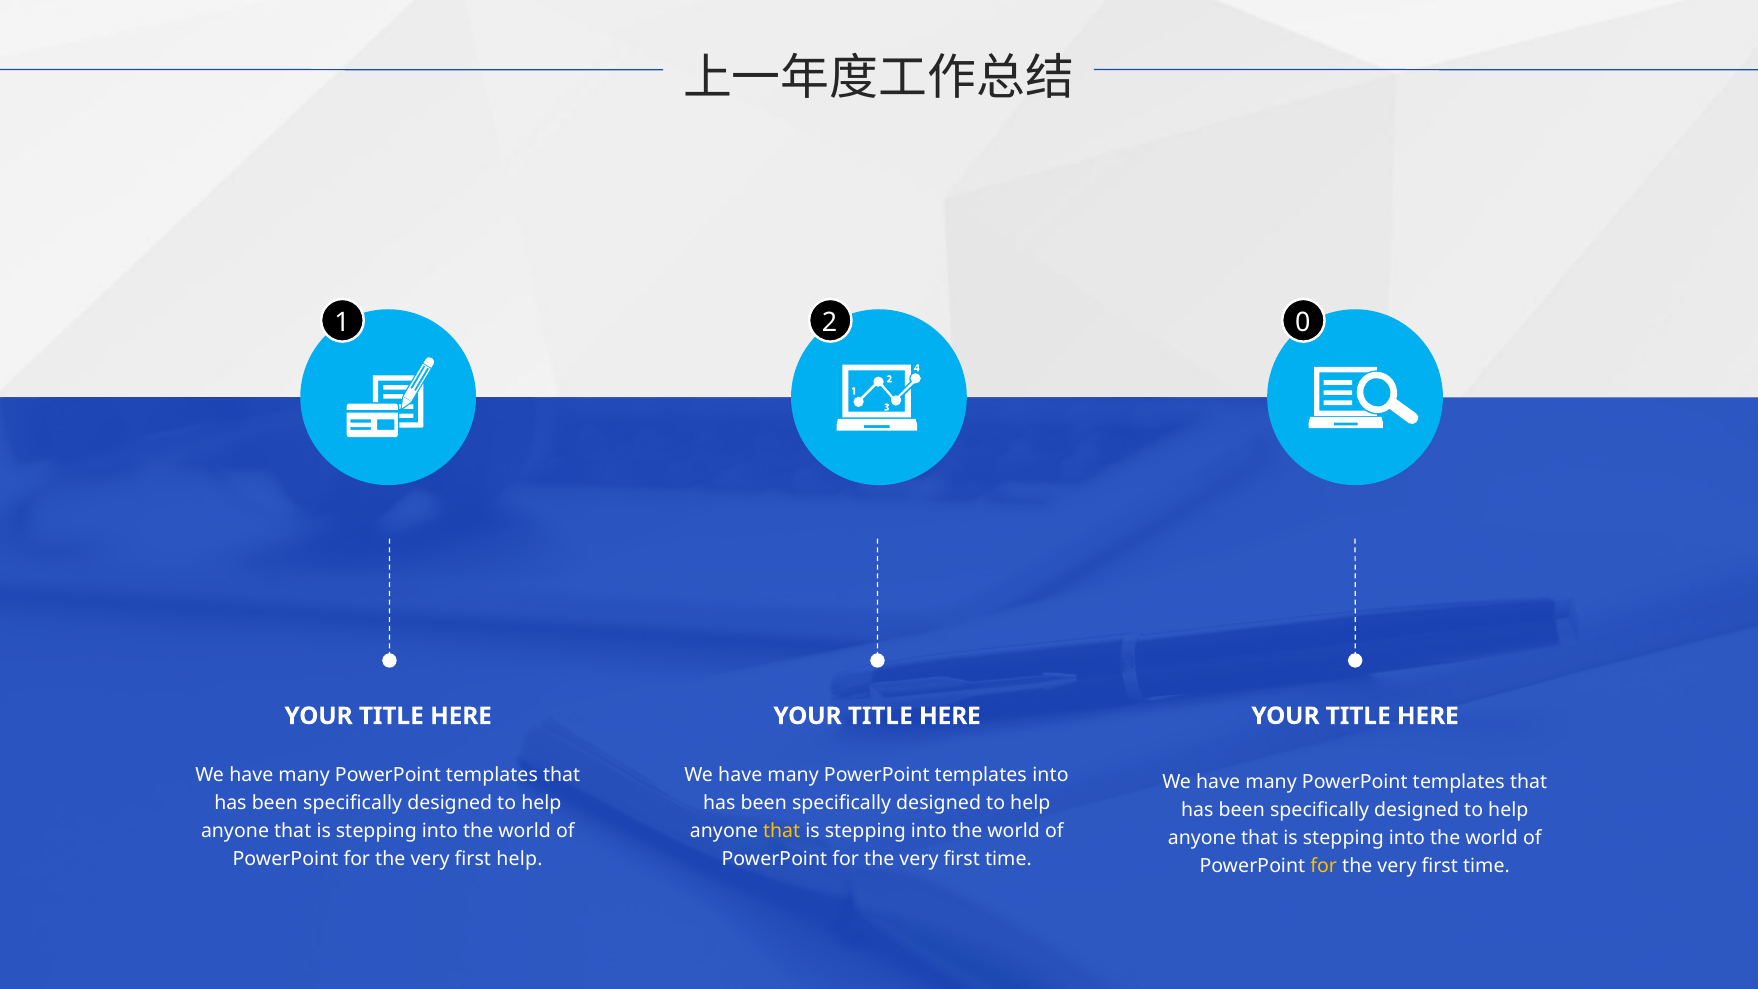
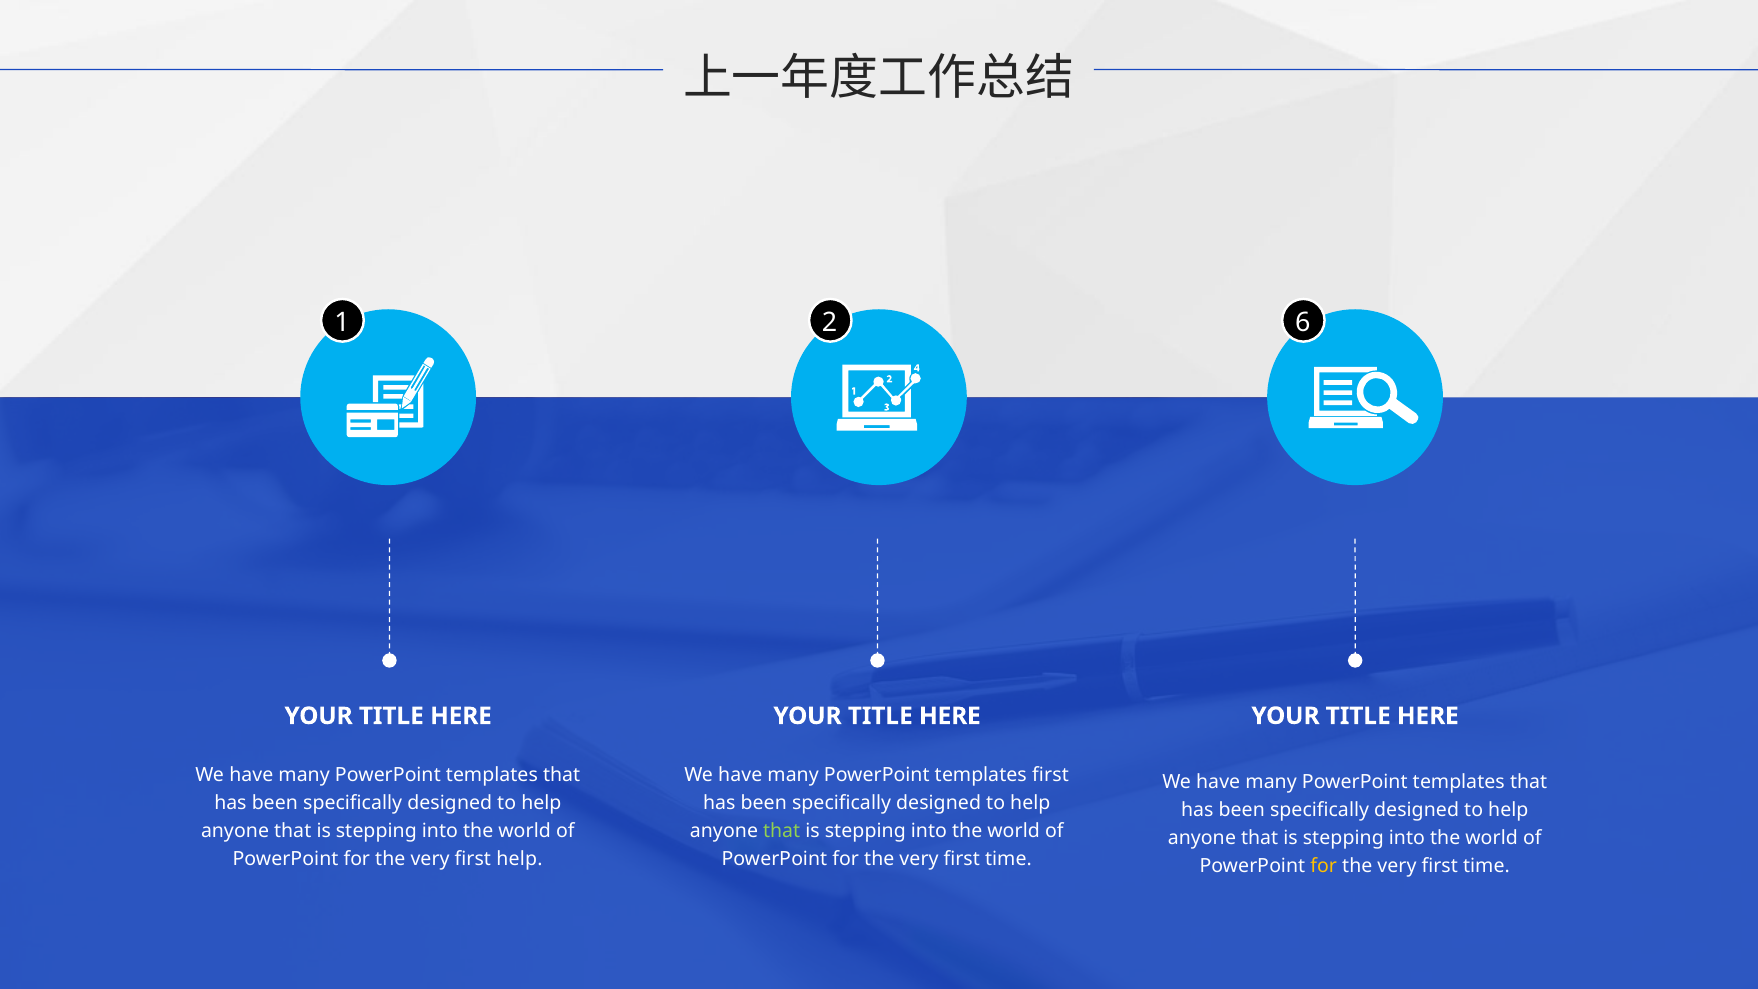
0: 0 -> 6
templates into: into -> first
that at (782, 830) colour: yellow -> light green
